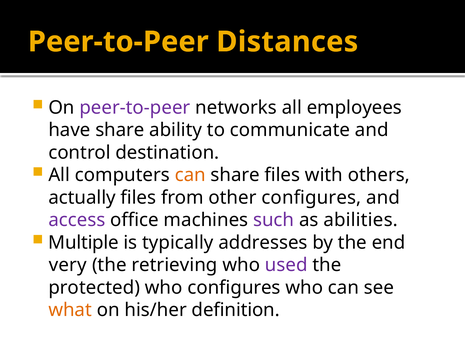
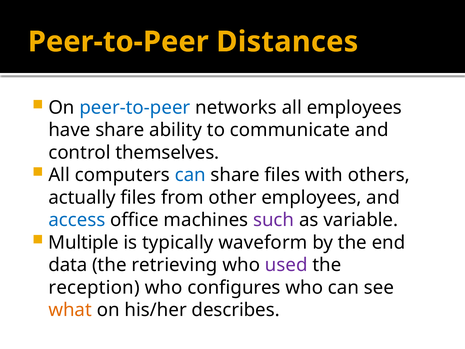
peer-to-peer at (135, 107) colour: purple -> blue
destination: destination -> themselves
can at (190, 175) colour: orange -> blue
other configures: configures -> employees
access colour: purple -> blue
abilities: abilities -> variable
addresses: addresses -> waveform
very: very -> data
protected: protected -> reception
definition: definition -> describes
